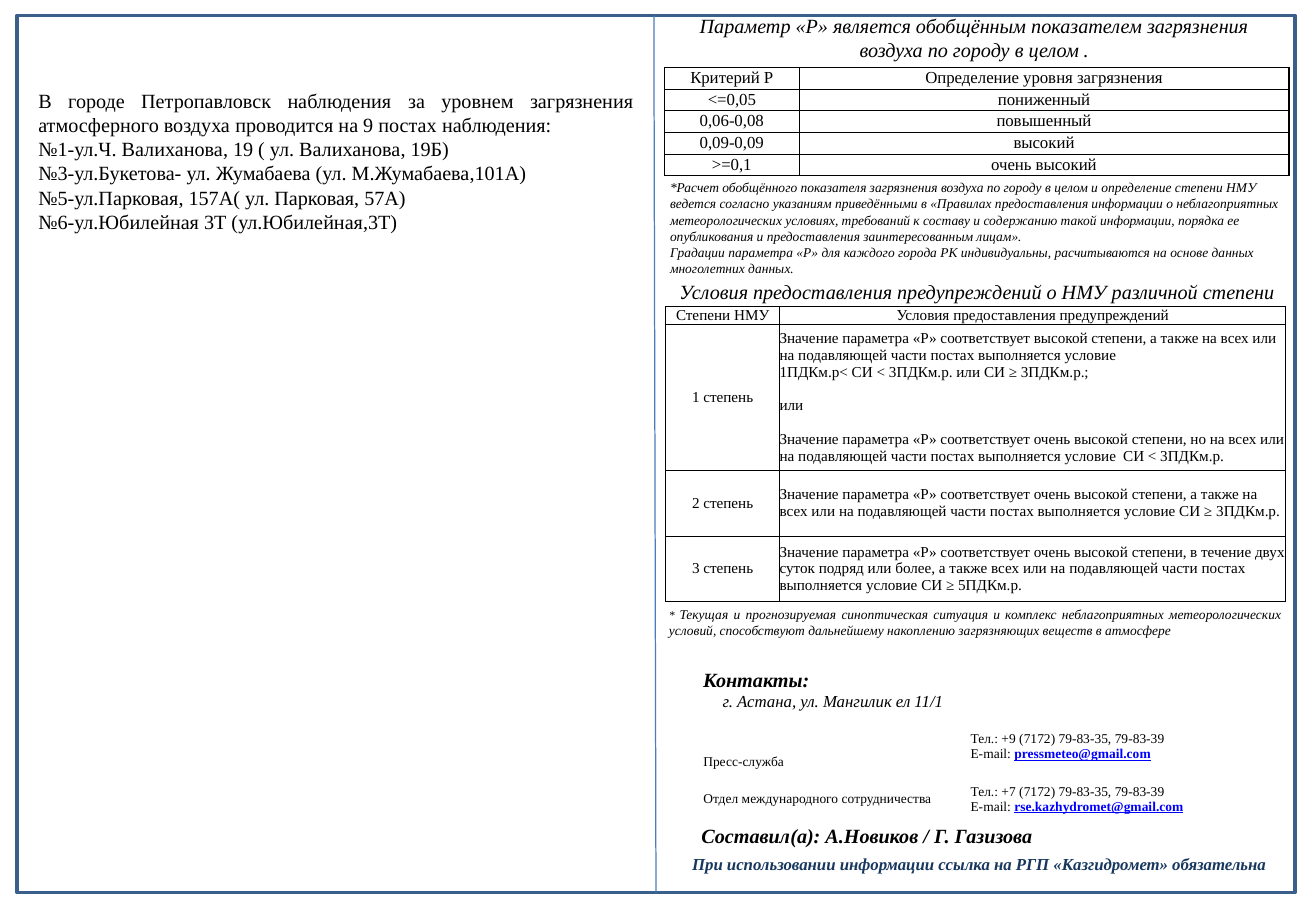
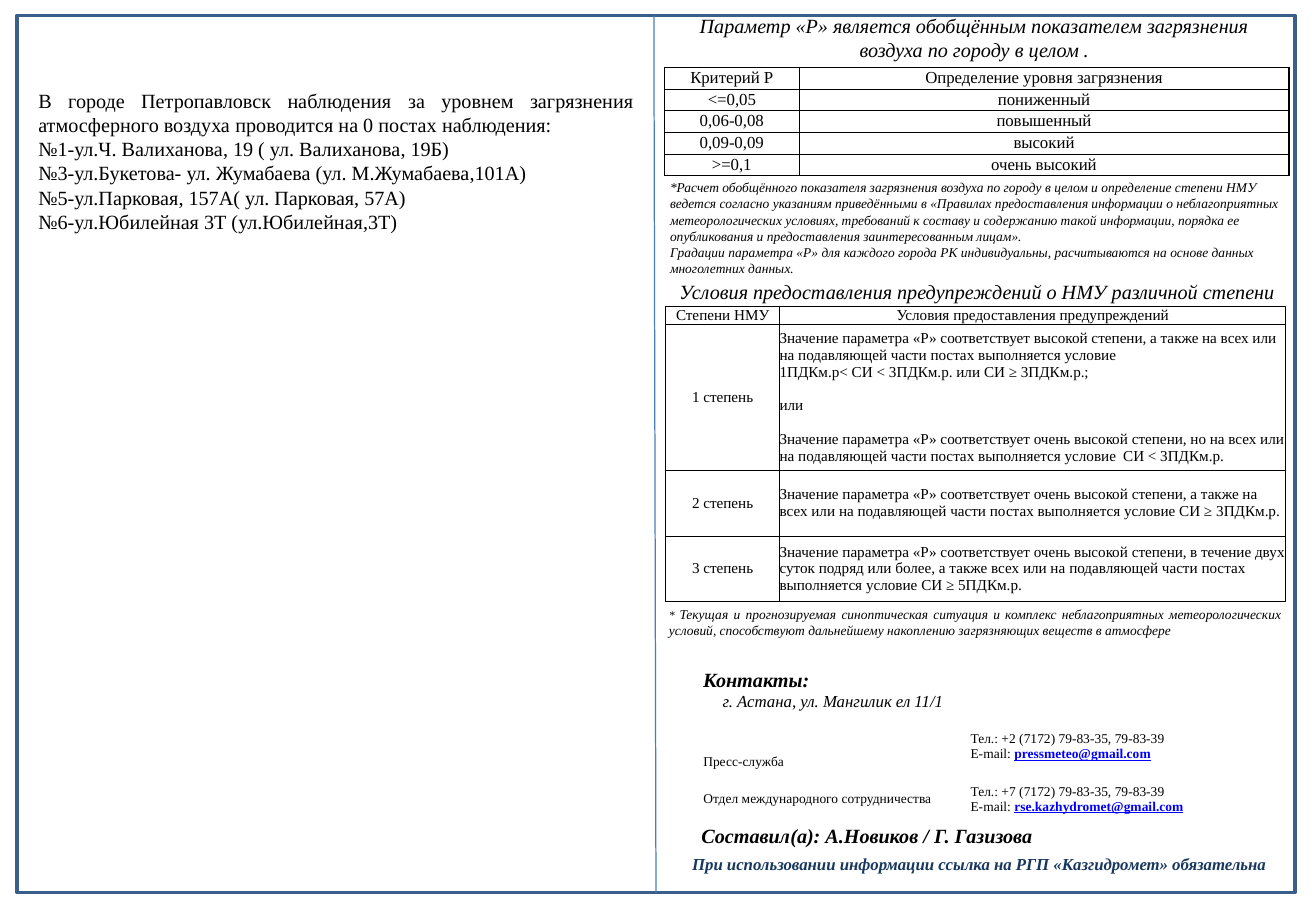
9: 9 -> 0
+9: +9 -> +2
